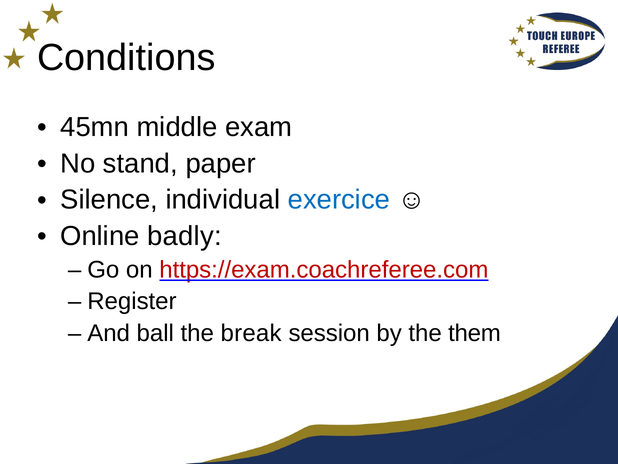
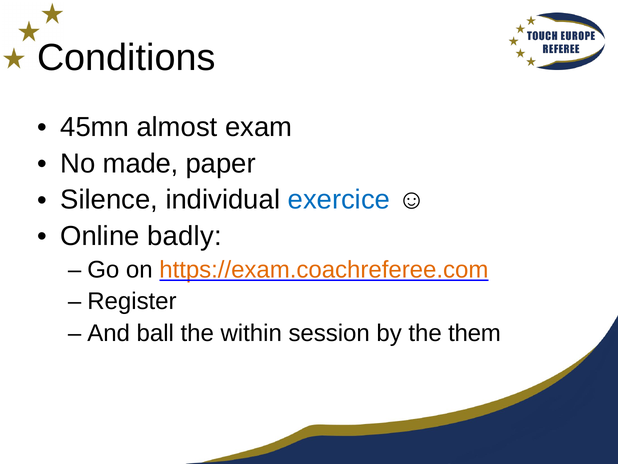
middle: middle -> almost
stand: stand -> made
https://exam.coachreferee.com colour: red -> orange
break: break -> within
